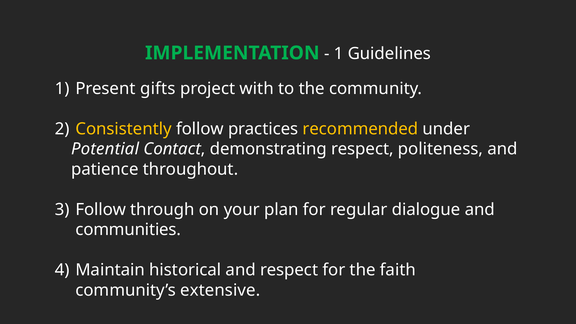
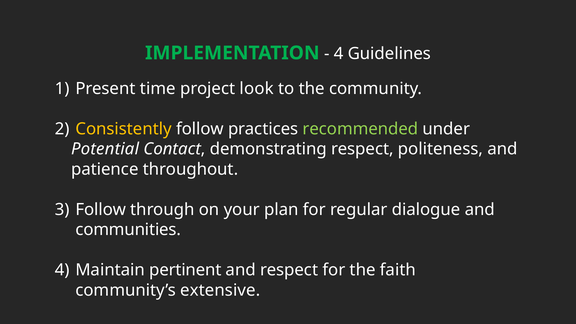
1 at (339, 54): 1 -> 4
gifts: gifts -> time
with: with -> look
recommended colour: yellow -> light green
historical: historical -> pertinent
